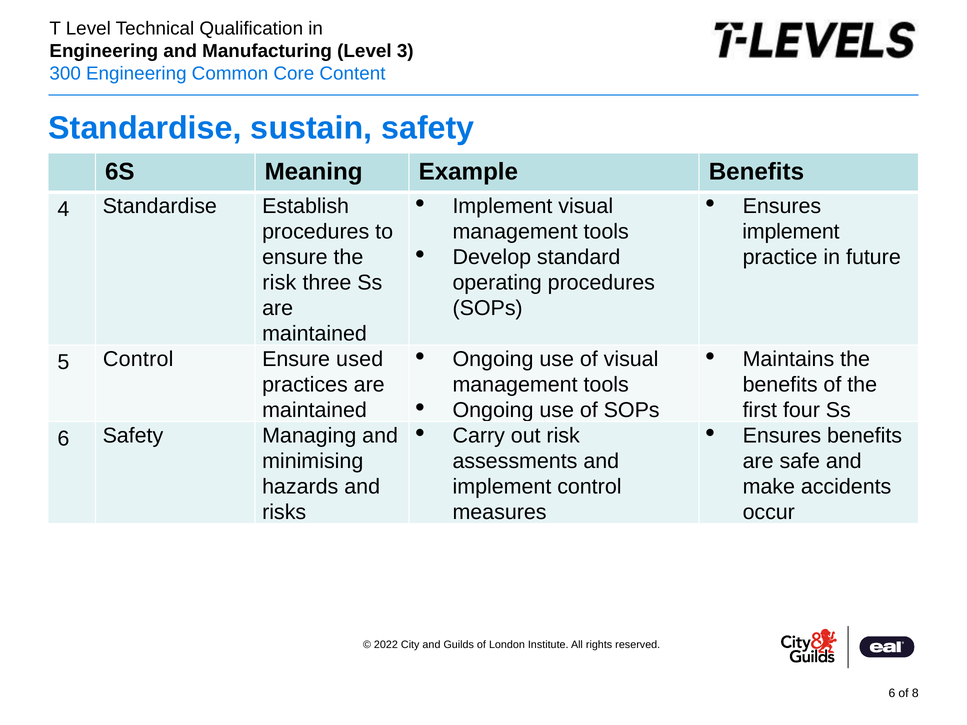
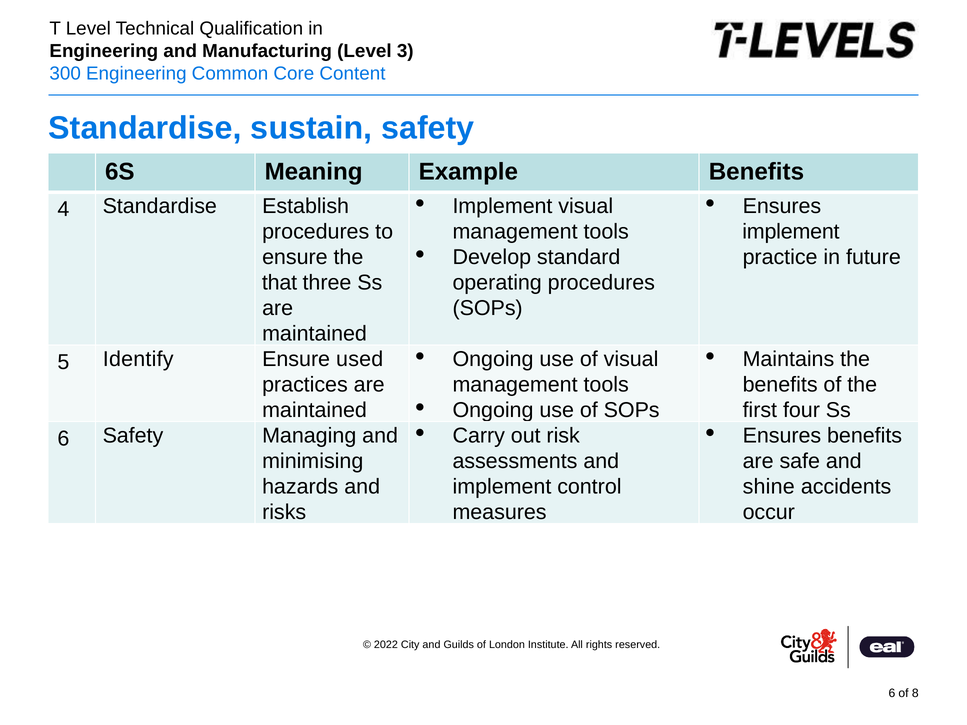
risk at (279, 283): risk -> that
5 Control: Control -> Identify
make: make -> shine
